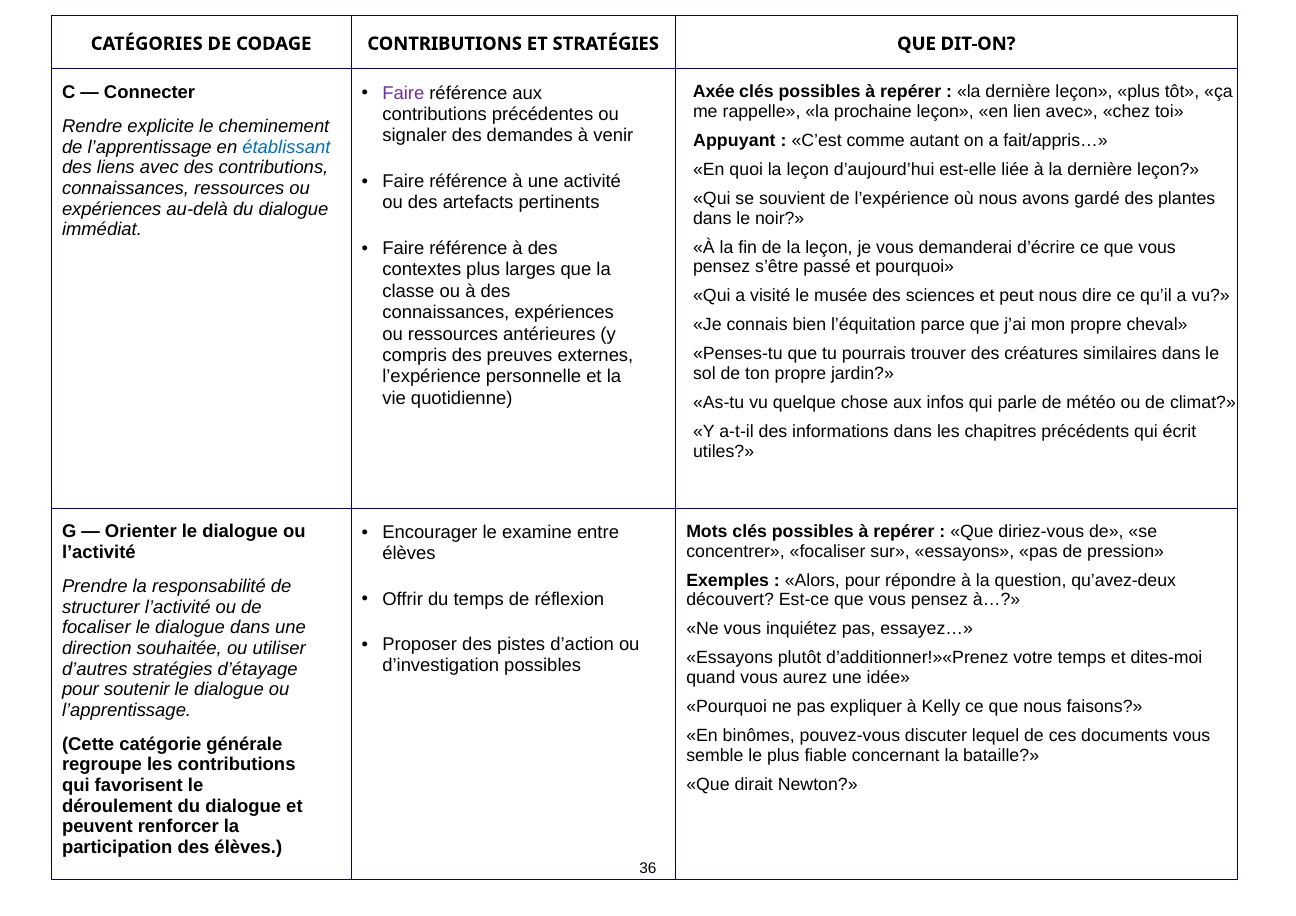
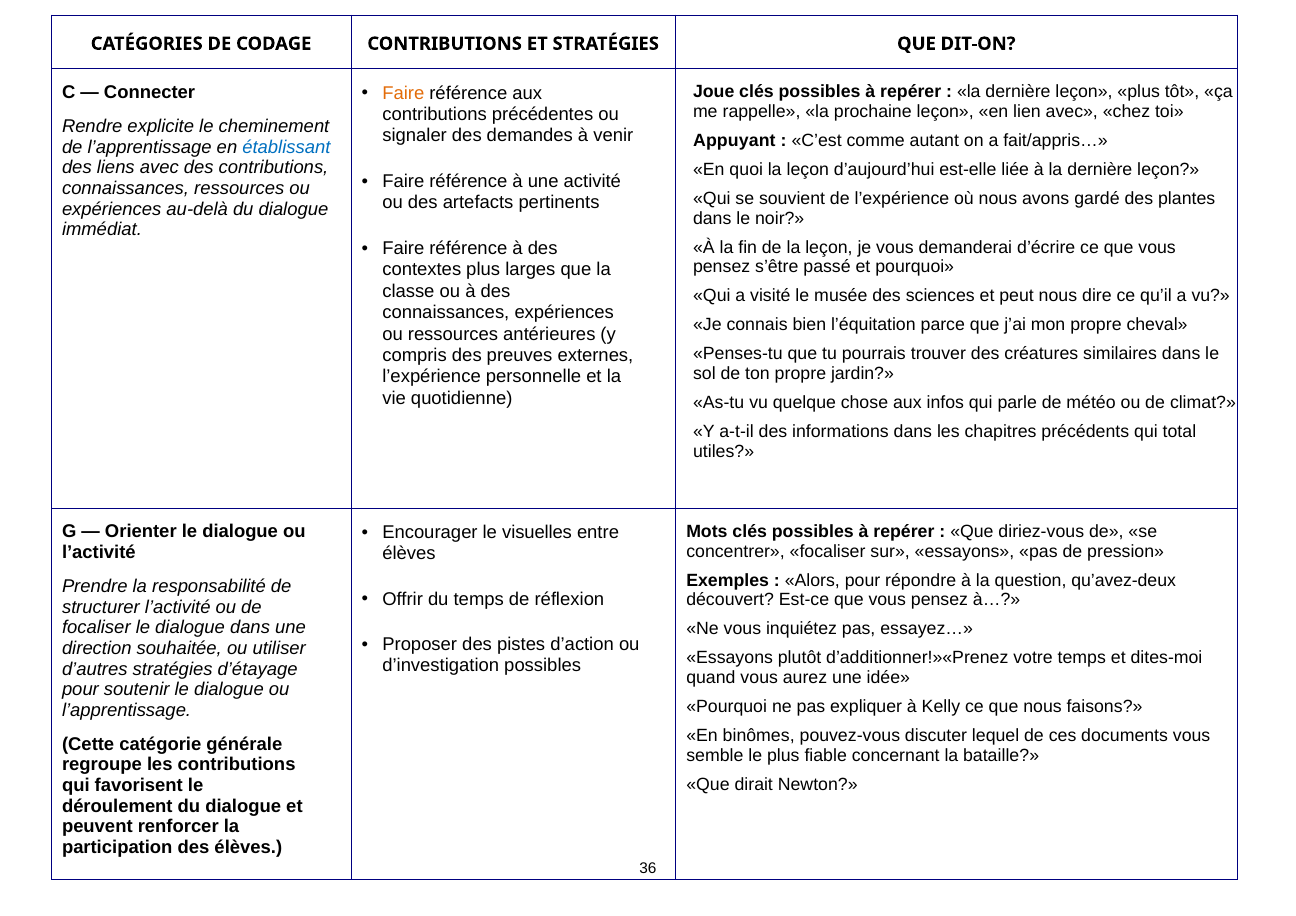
Axée: Axée -> Joue
Faire at (403, 93) colour: purple -> orange
écrit: écrit -> total
examine: examine -> visuelles
